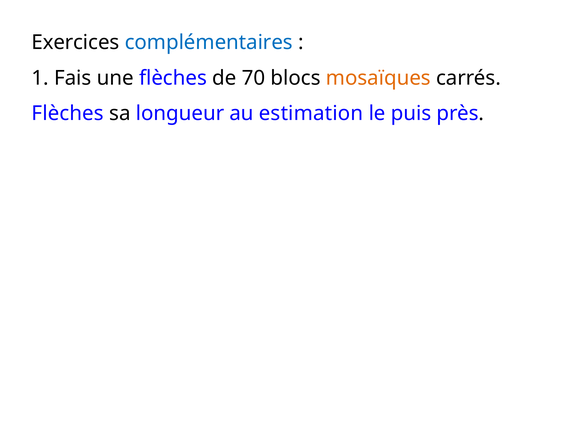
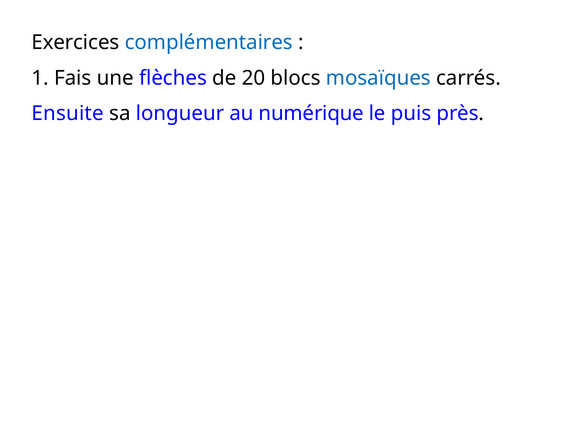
70: 70 -> 20
mosaïques colour: orange -> blue
Flèches at (68, 113): Flèches -> Ensuite
estimation: estimation -> numérique
